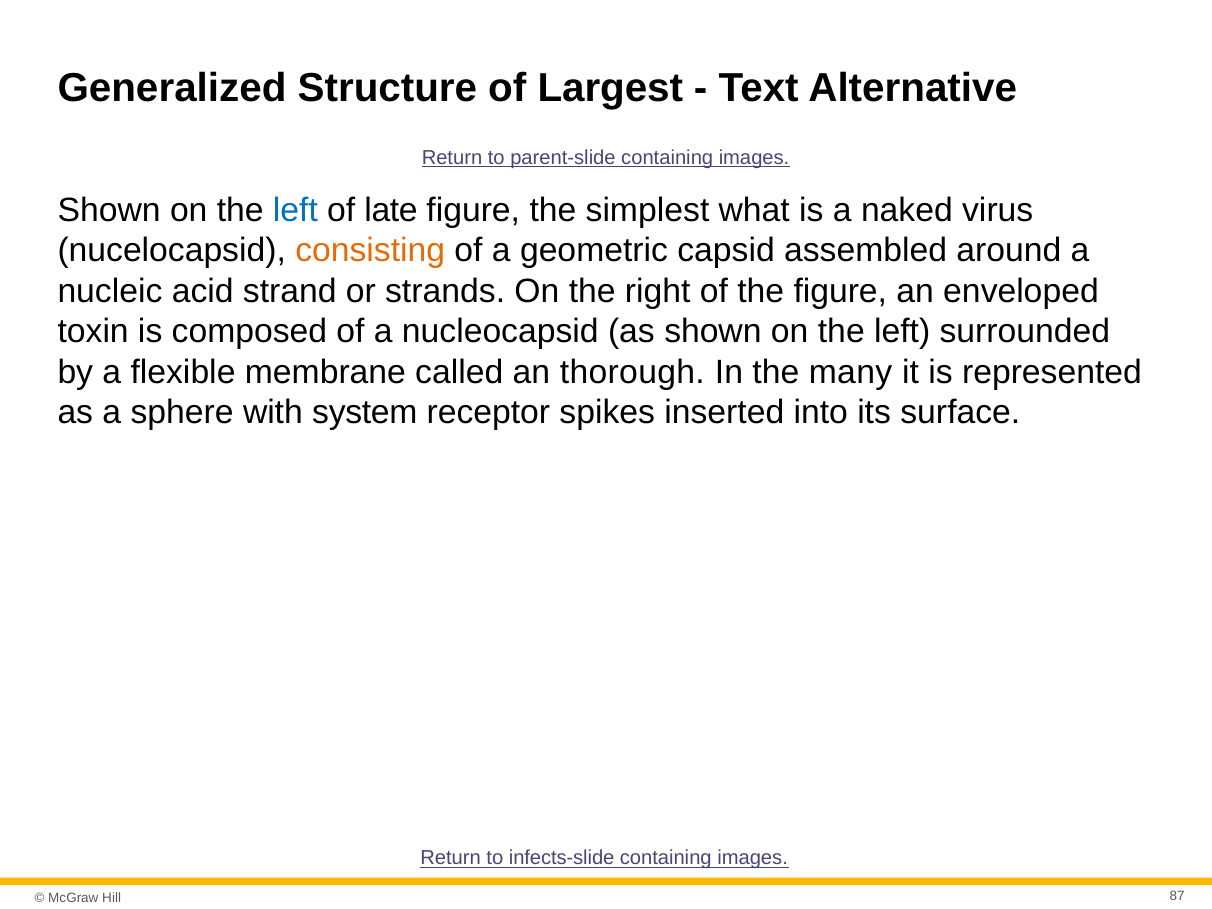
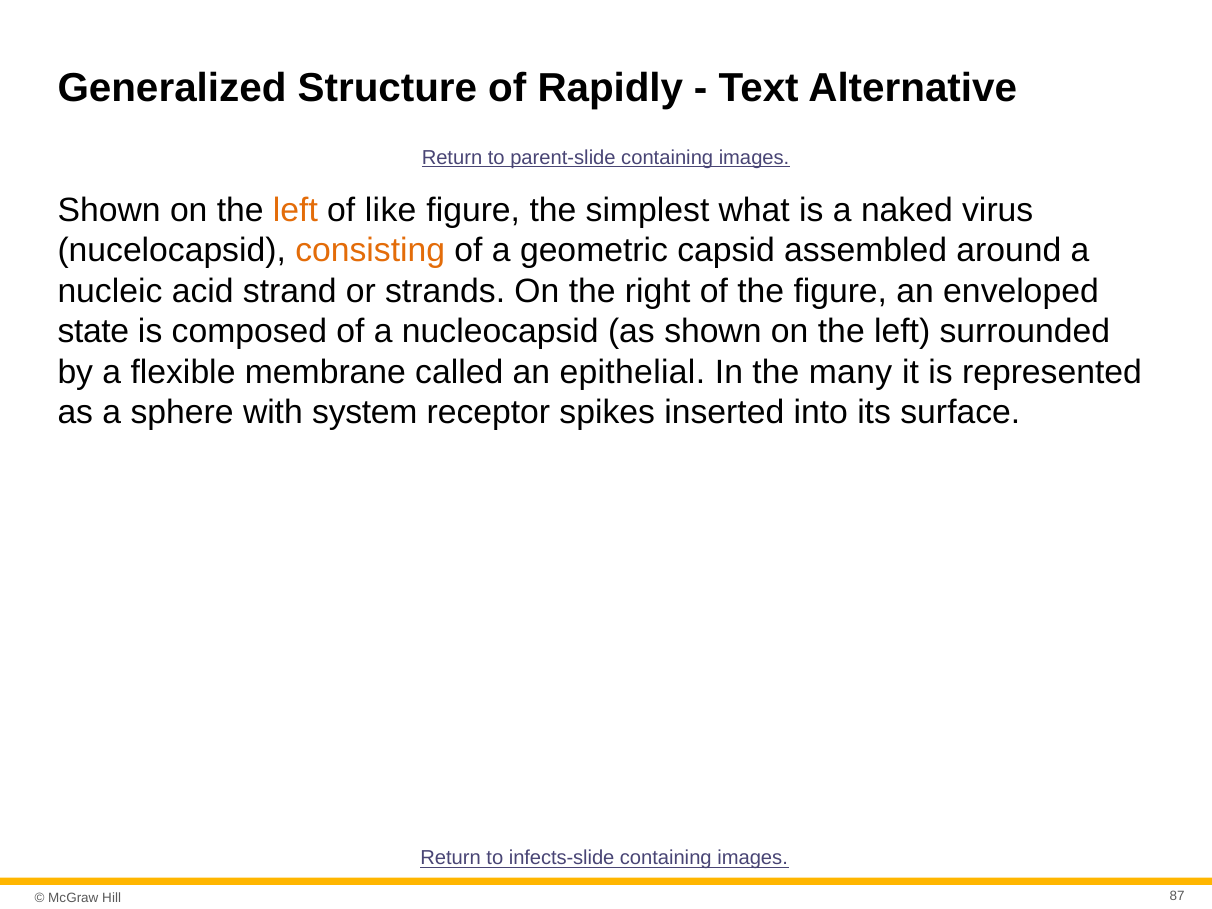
Largest: Largest -> Rapidly
left at (295, 210) colour: blue -> orange
late: late -> like
toxin: toxin -> state
thorough: thorough -> epithelial
